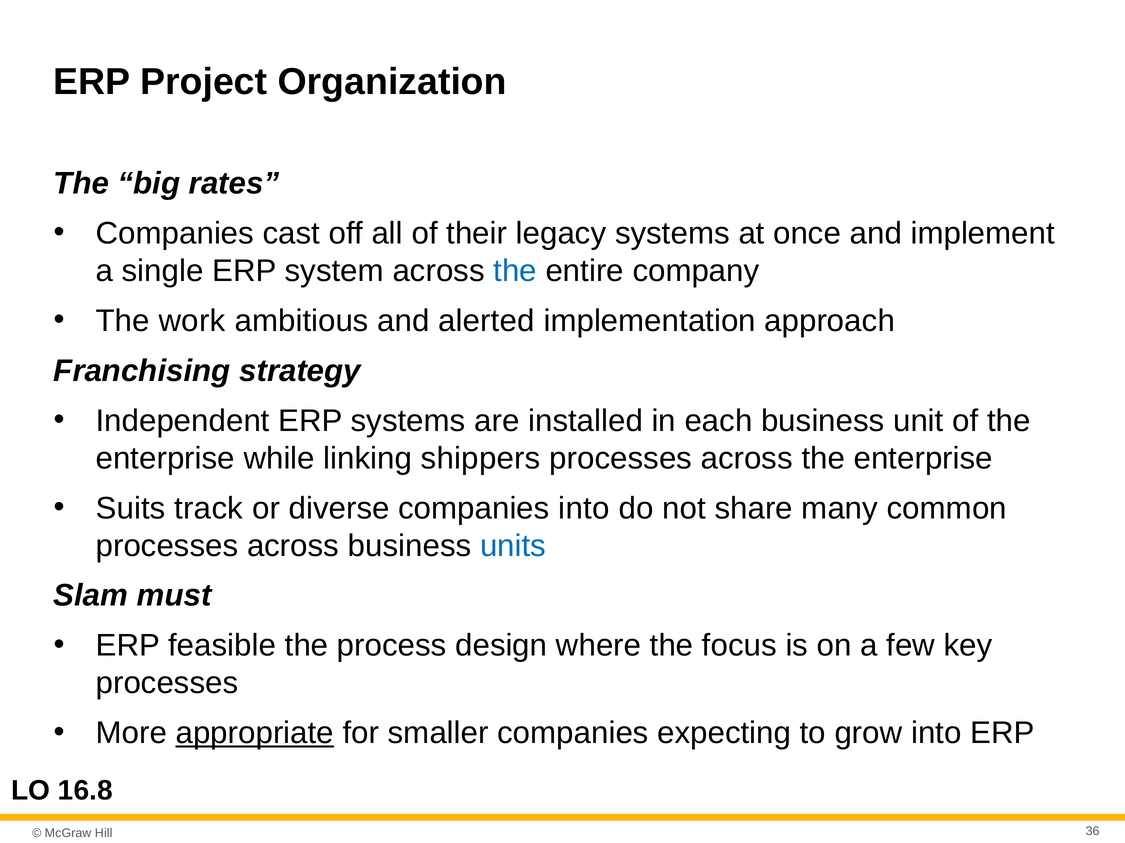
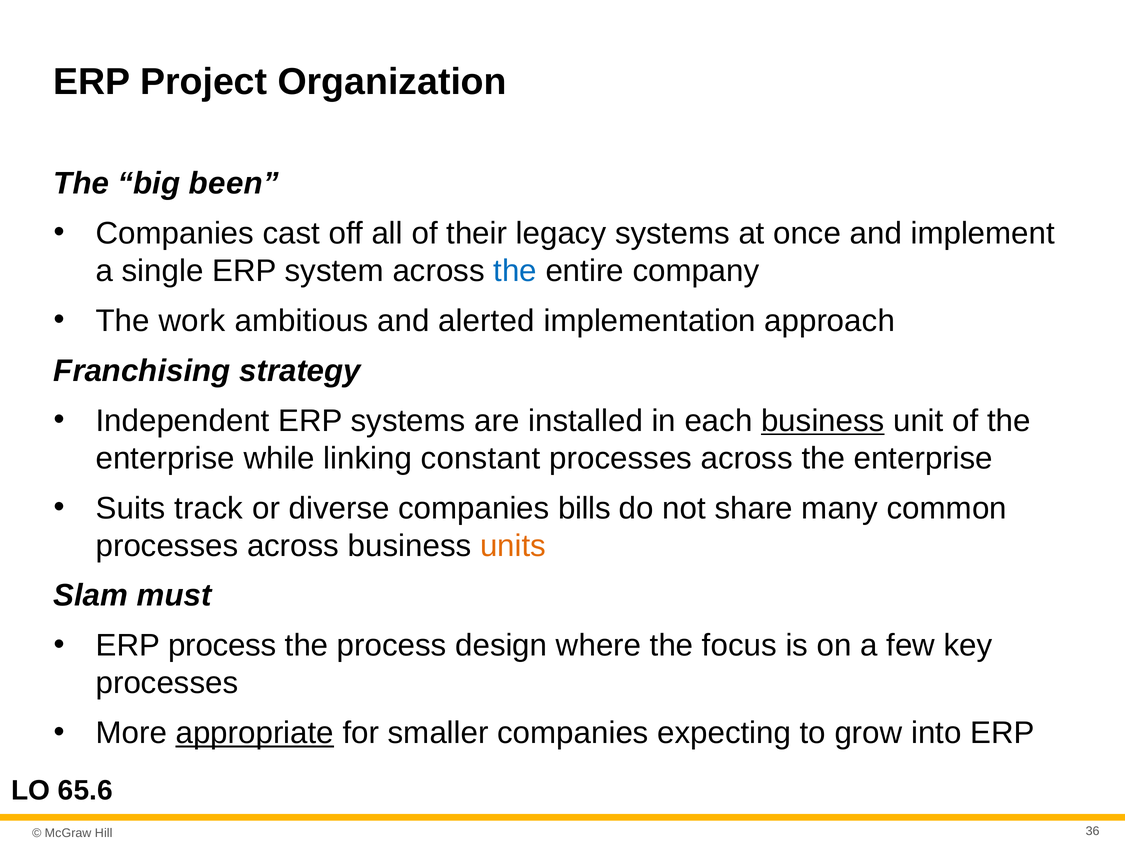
rates: rates -> been
business at (823, 421) underline: none -> present
shippers: shippers -> constant
companies into: into -> bills
units colour: blue -> orange
ERP feasible: feasible -> process
16.8: 16.8 -> 65.6
